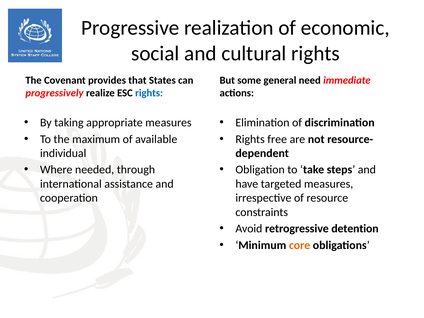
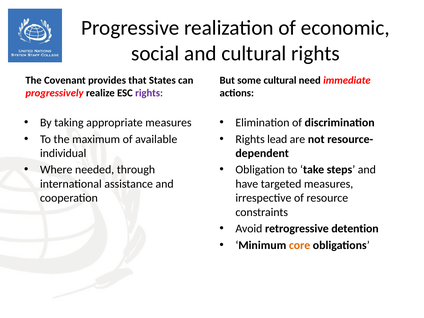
some general: general -> cultural
rights at (149, 93) colour: blue -> purple
free: free -> lead
